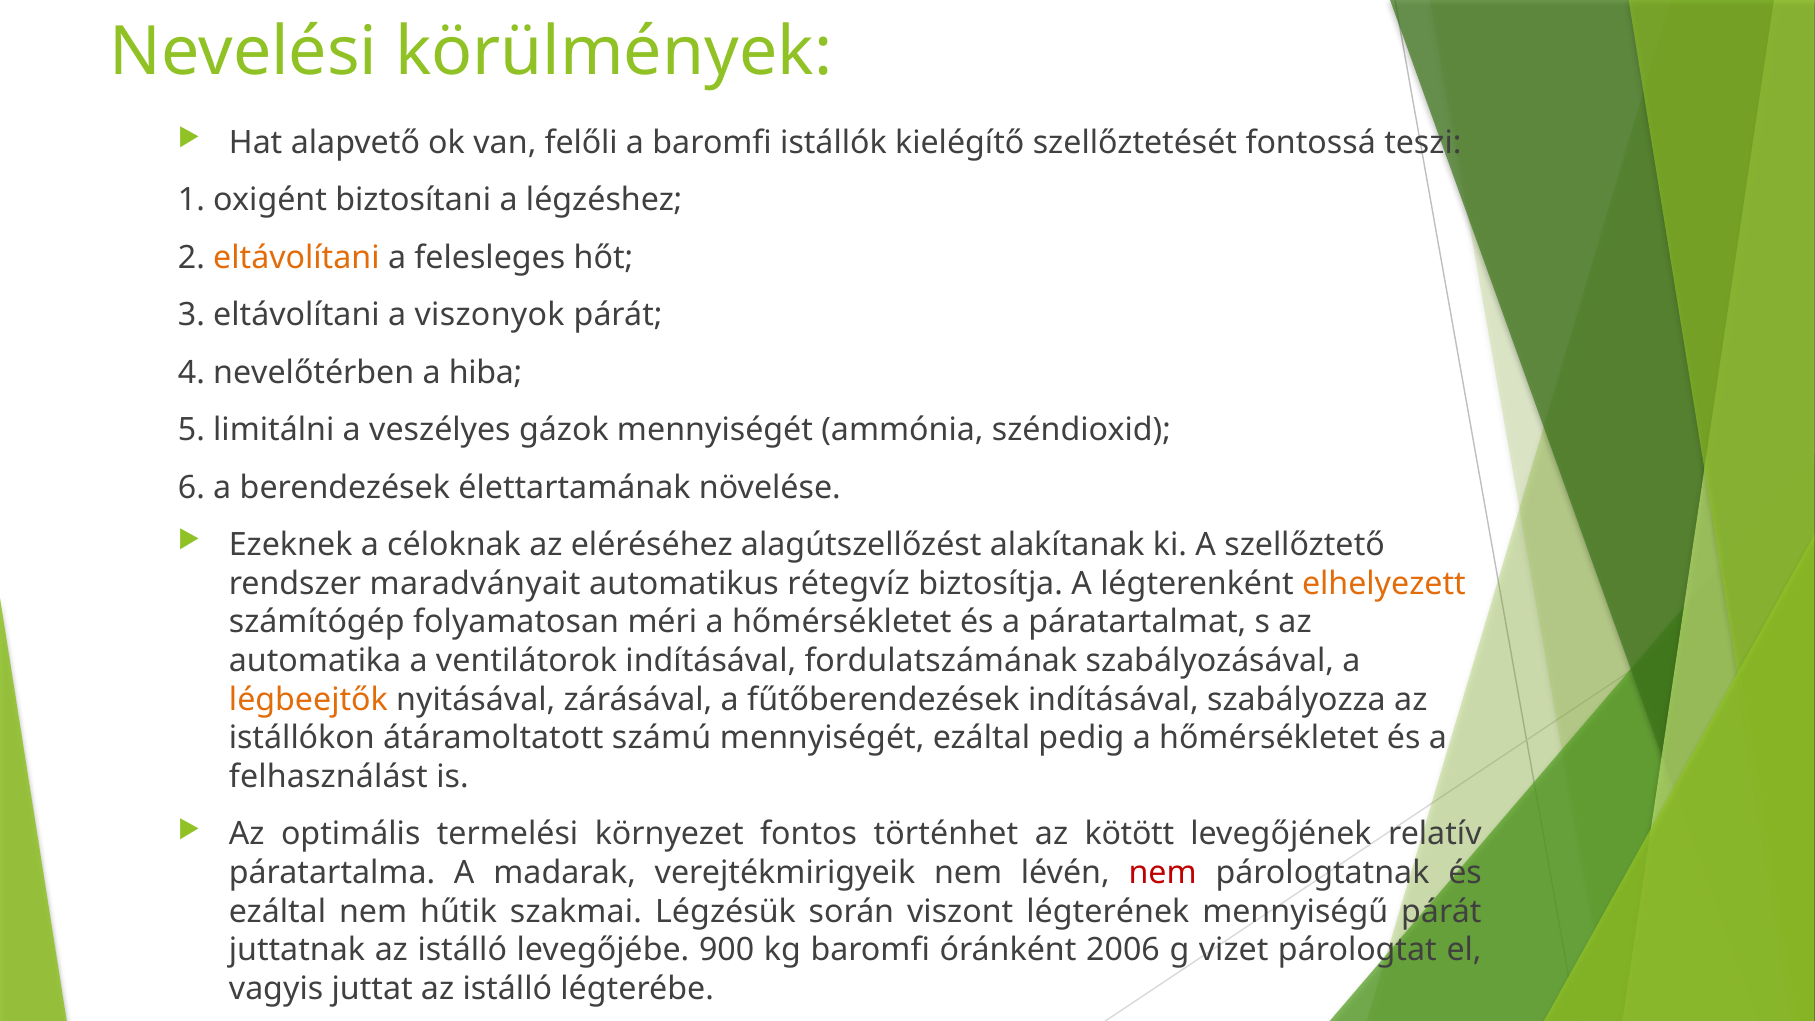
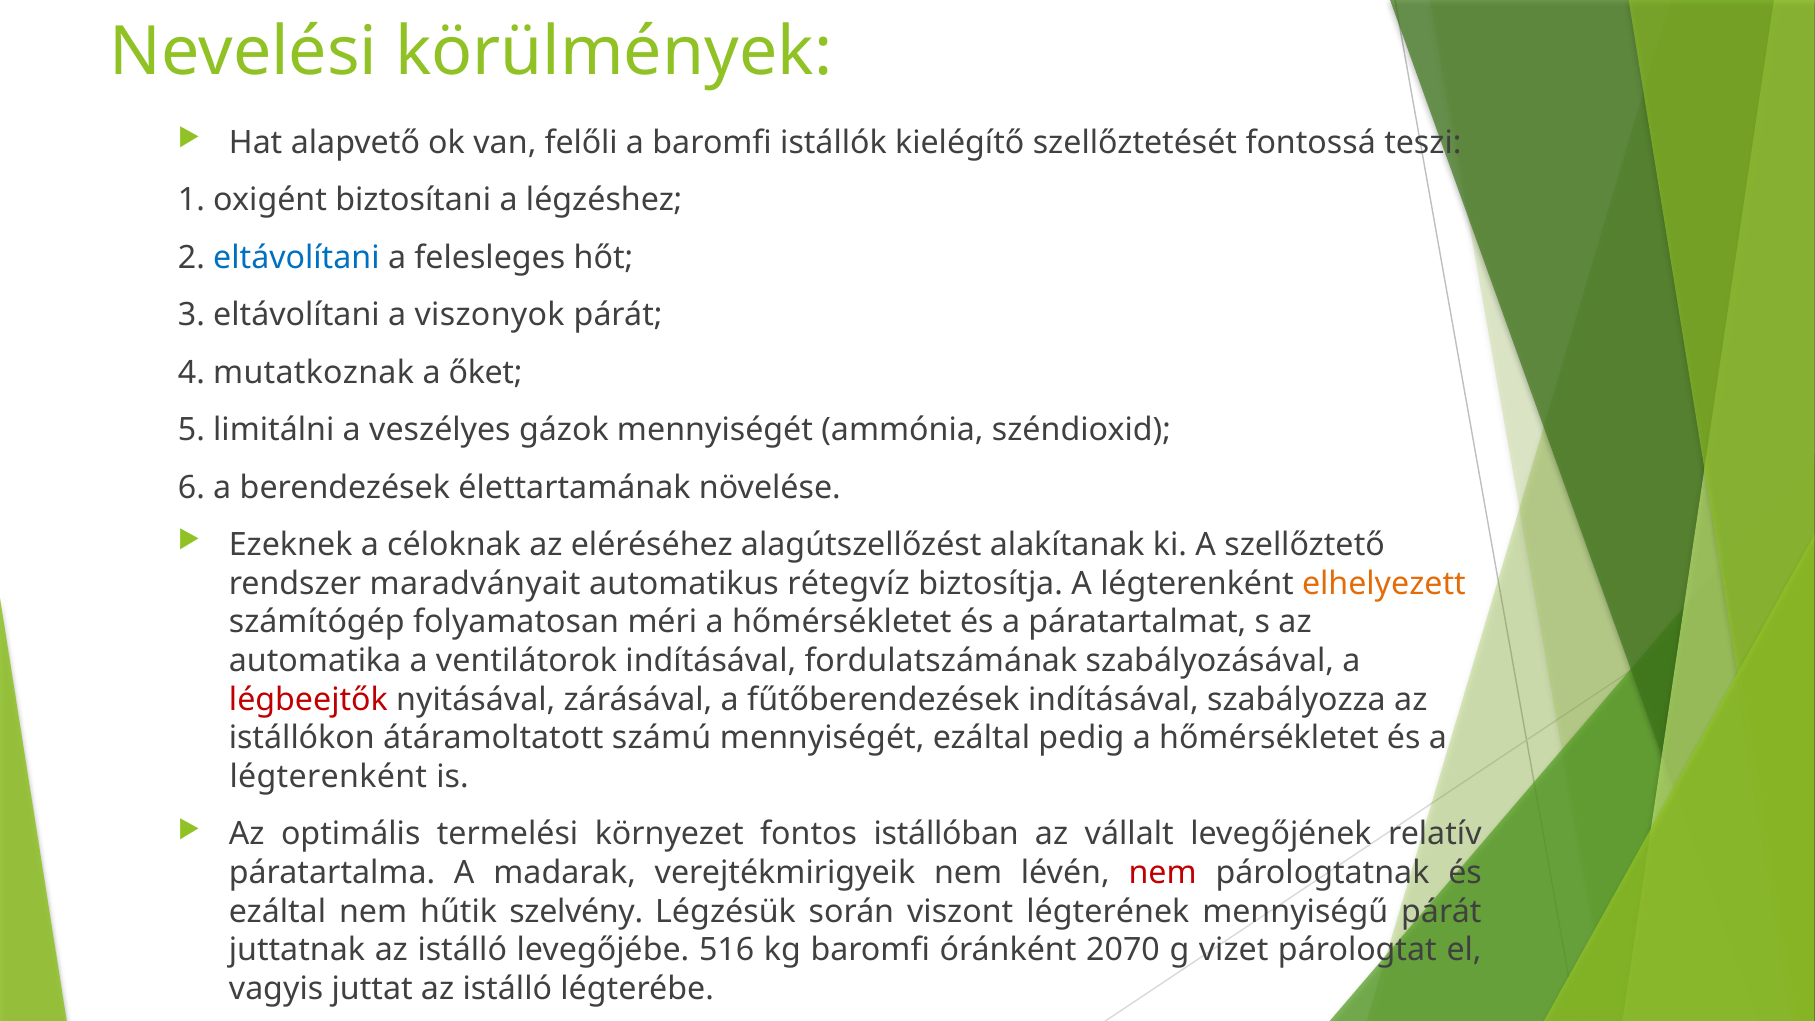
eltávolítani at (296, 258) colour: orange -> blue
nevelőtérben: nevelőtérben -> mutatkoznak
hiba: hiba -> őket
légbeejtők colour: orange -> red
felhasználást at (328, 777): felhasználást -> légterenként
történhet: történhet -> istállóban
kötött: kötött -> vállalt
szakmai: szakmai -> szelvény
900: 900 -> 516
2006: 2006 -> 2070
